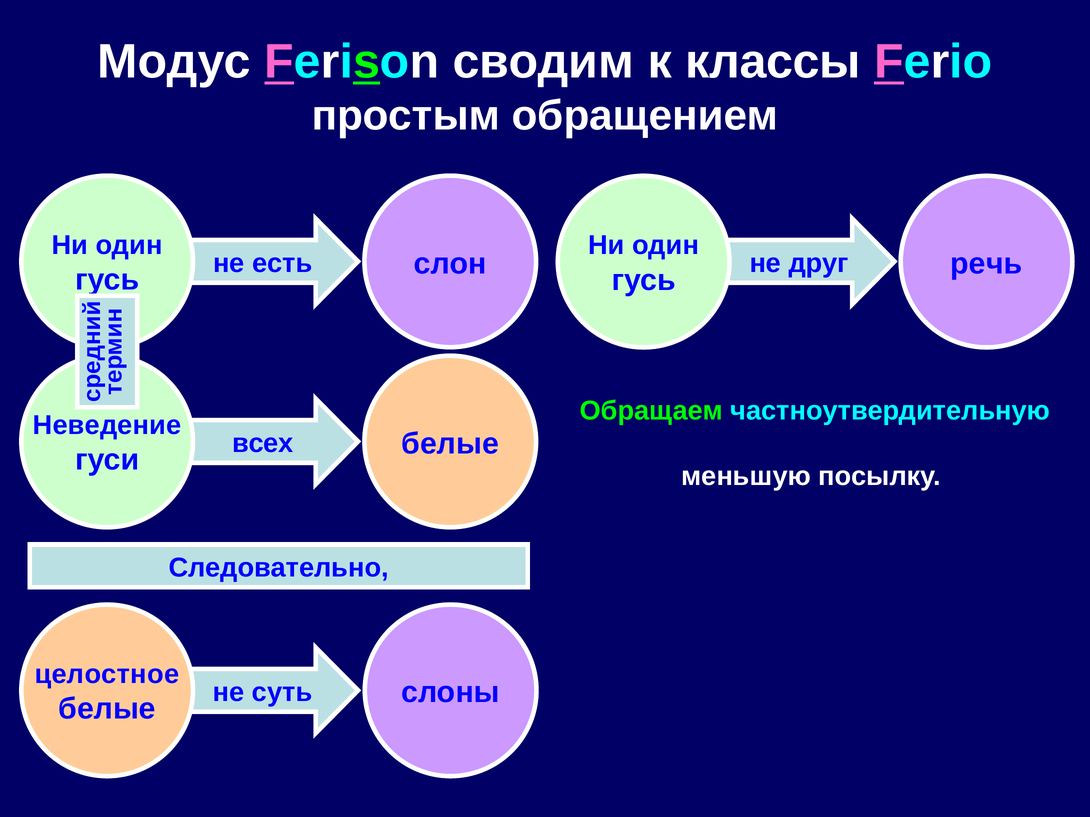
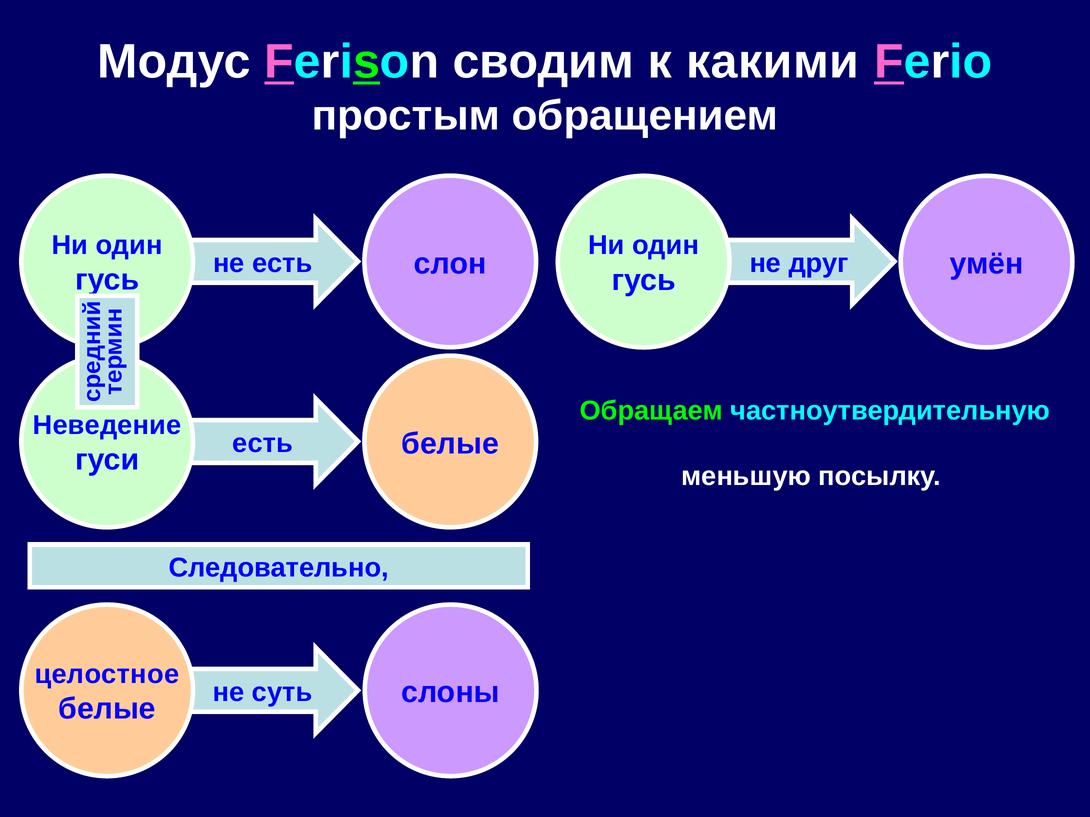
классы: классы -> какими
речь: речь -> умён
всех at (263, 444): всех -> есть
